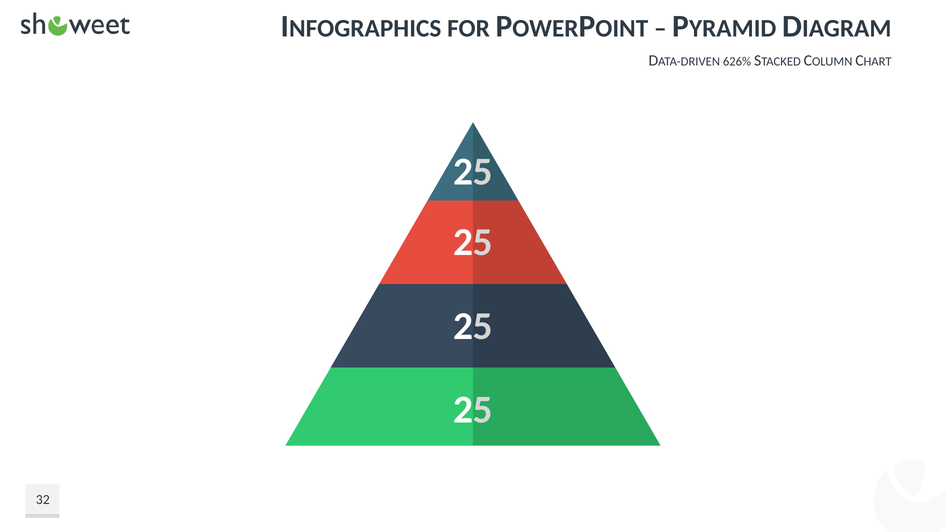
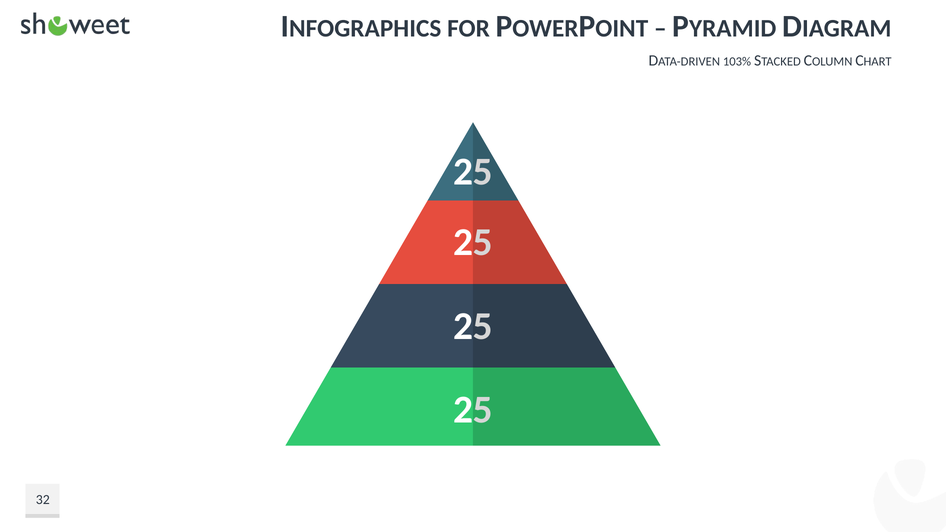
626%: 626% -> 103%
